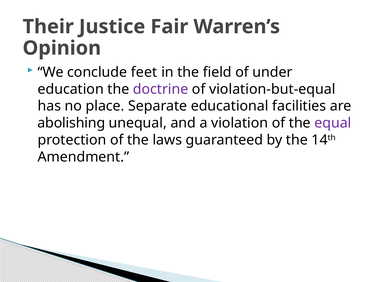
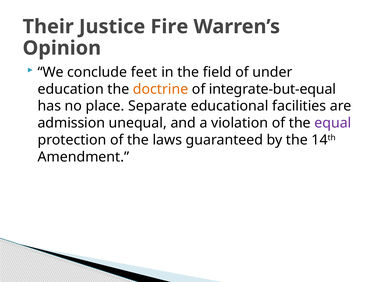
Fair: Fair -> Fire
doctrine colour: purple -> orange
violation-but-equal: violation-but-equal -> integrate-but-equal
abolishing: abolishing -> admission
